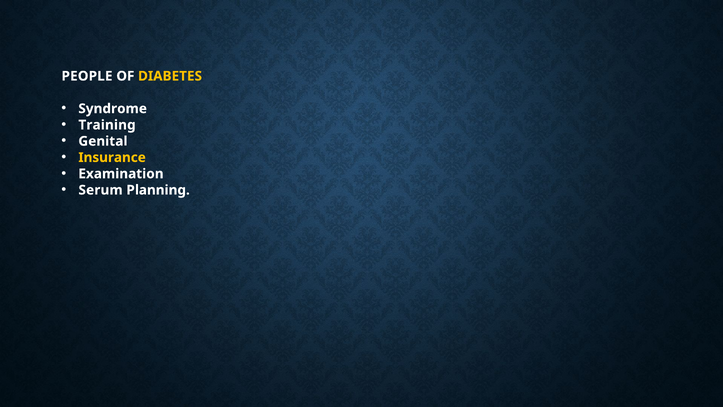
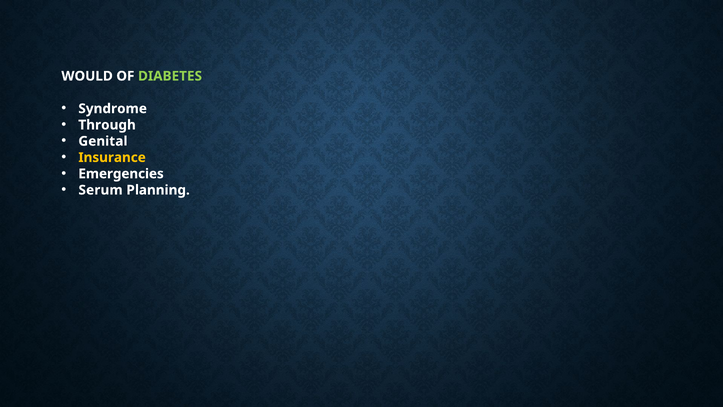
PEOPLE: PEOPLE -> WOULD
DIABETES colour: yellow -> light green
Training: Training -> Through
Examination: Examination -> Emergencies
